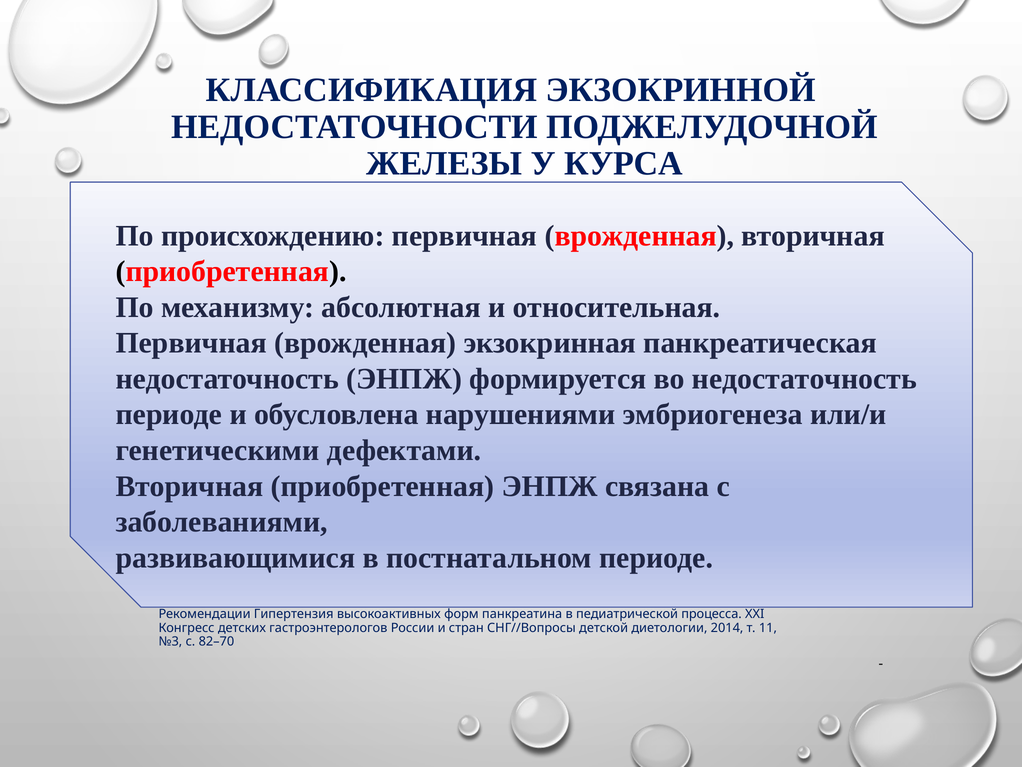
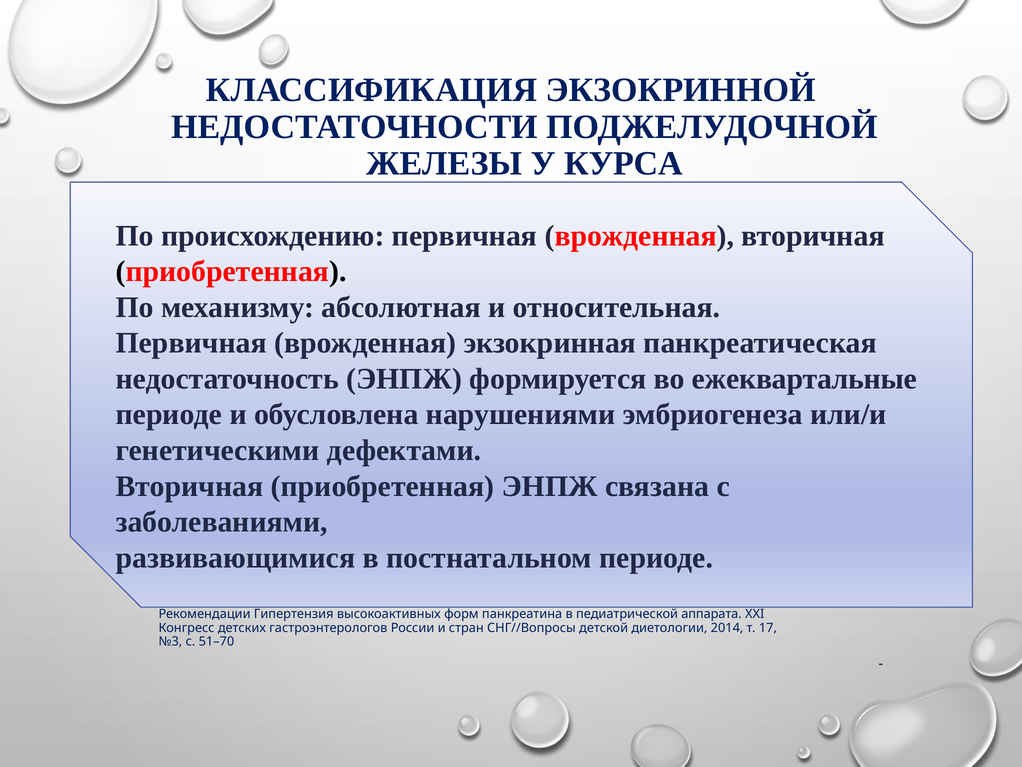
во недостаточность: недостаточность -> ежеквартальные
процесса: процесса -> аппарата
11: 11 -> 17
82–70: 82–70 -> 51–70
